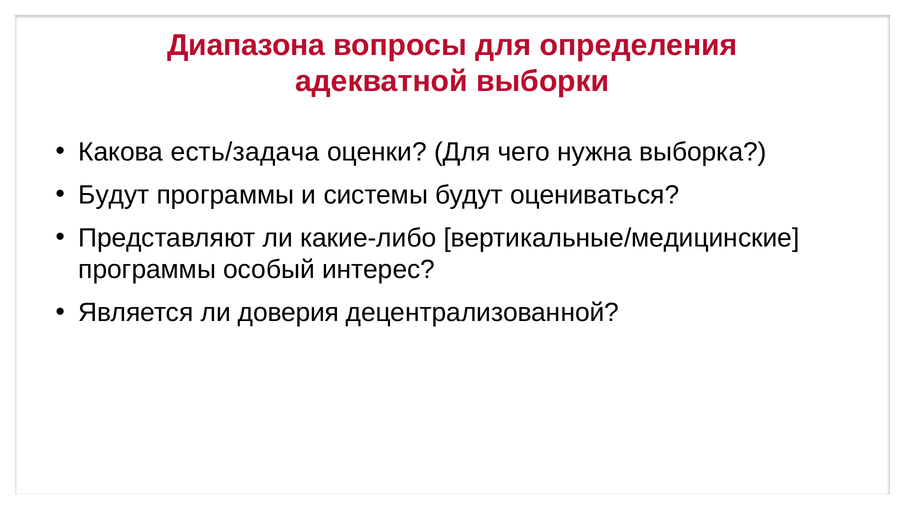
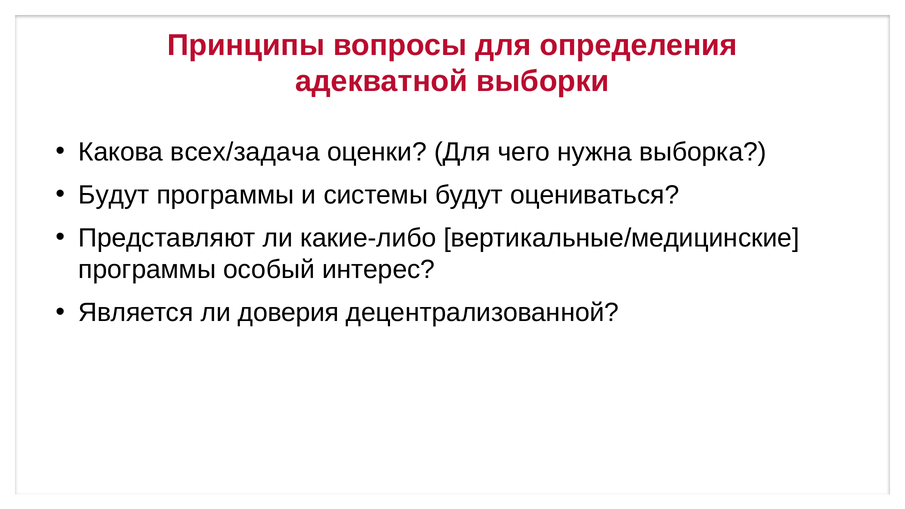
Диапазона: Диапазона -> Принципы
есть/задача: есть/задача -> всех/задача
